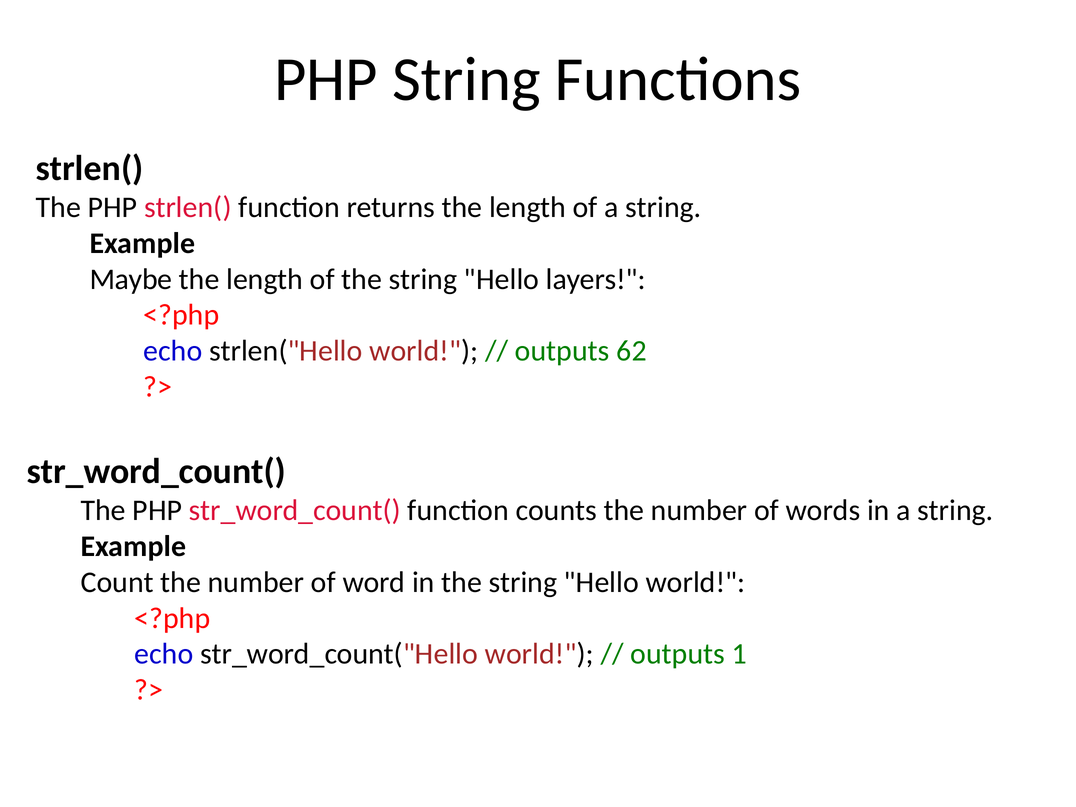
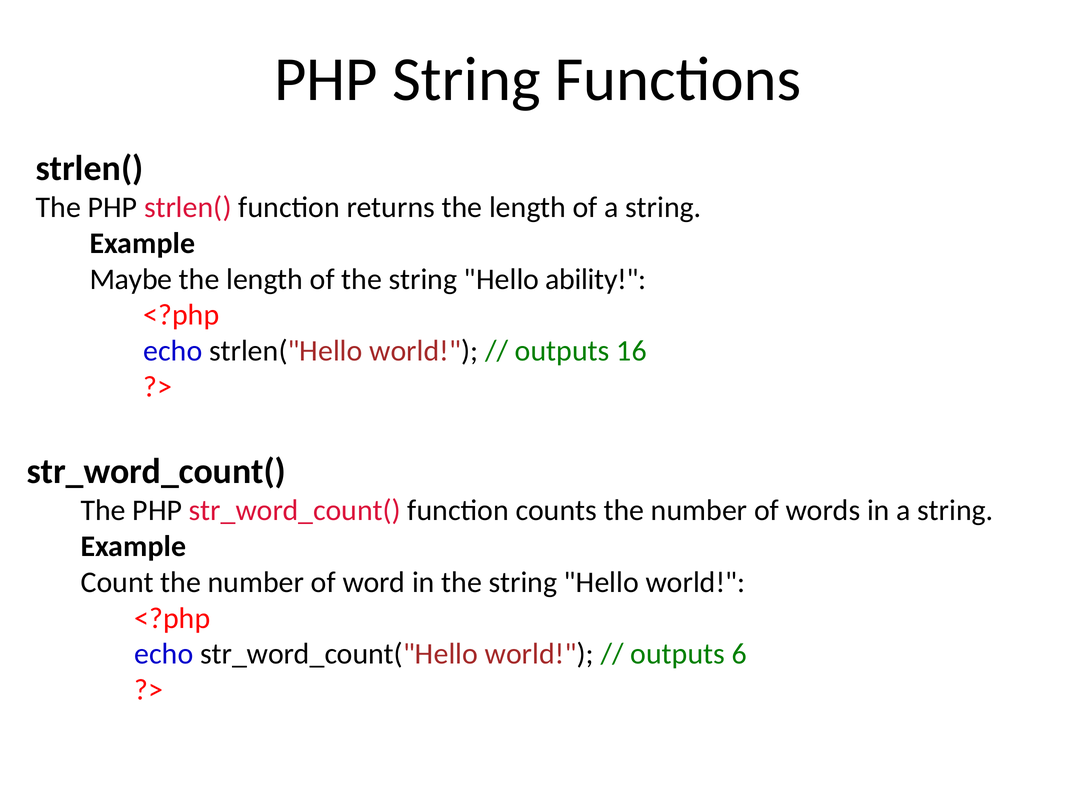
layers: layers -> ability
62: 62 -> 16
1: 1 -> 6
